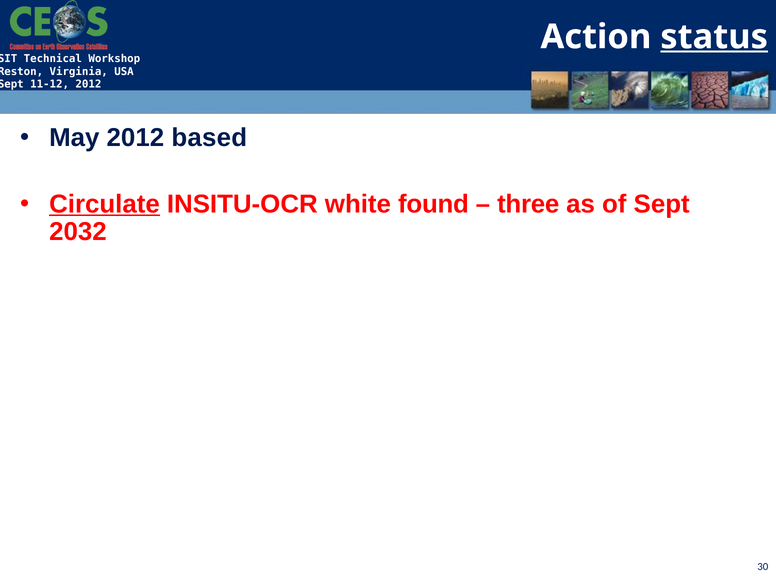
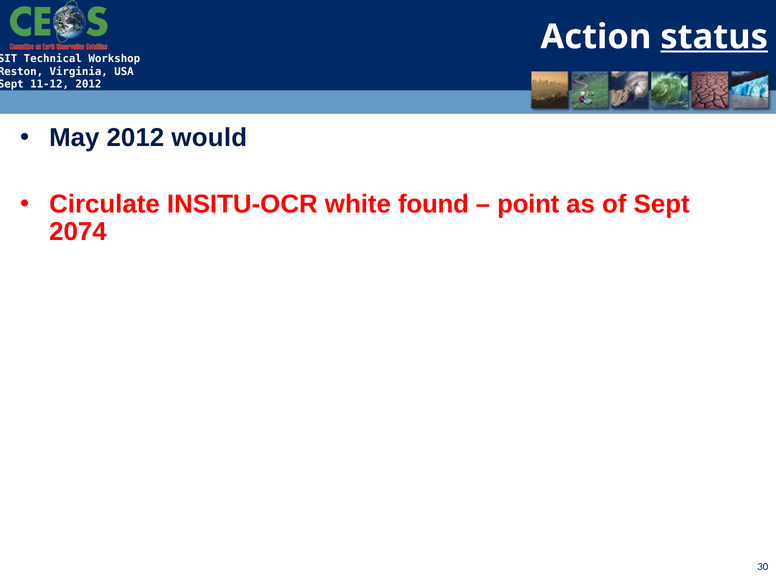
based: based -> would
Circulate underline: present -> none
three: three -> point
2032: 2032 -> 2074
